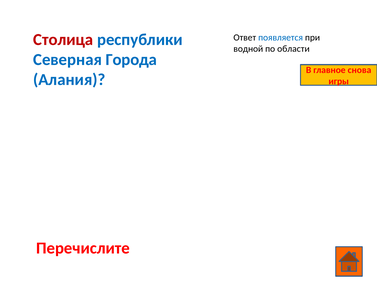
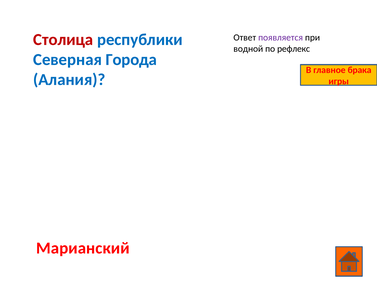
появляется colour: blue -> purple
области: области -> рефлекс
снова: снова -> брака
Перечислите: Перечислите -> Марианский
